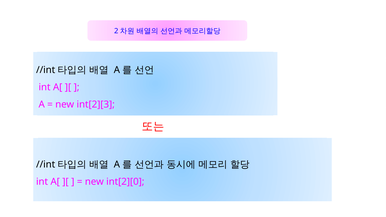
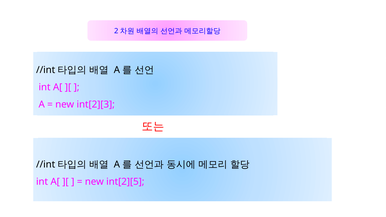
int[2][0: int[2][0 -> int[2][5
